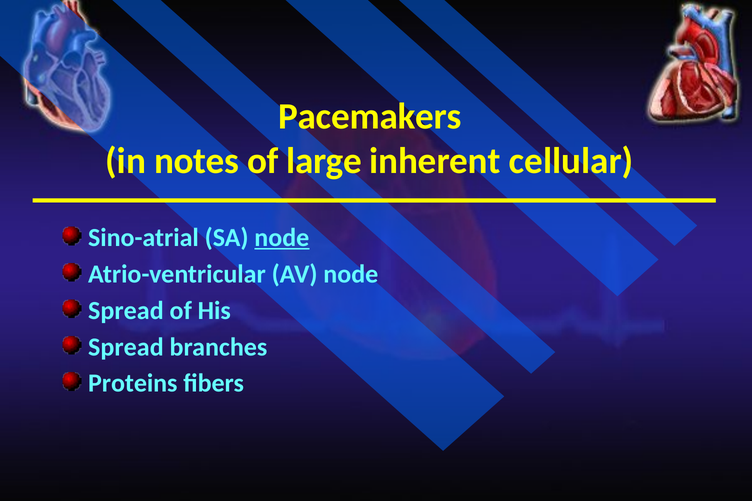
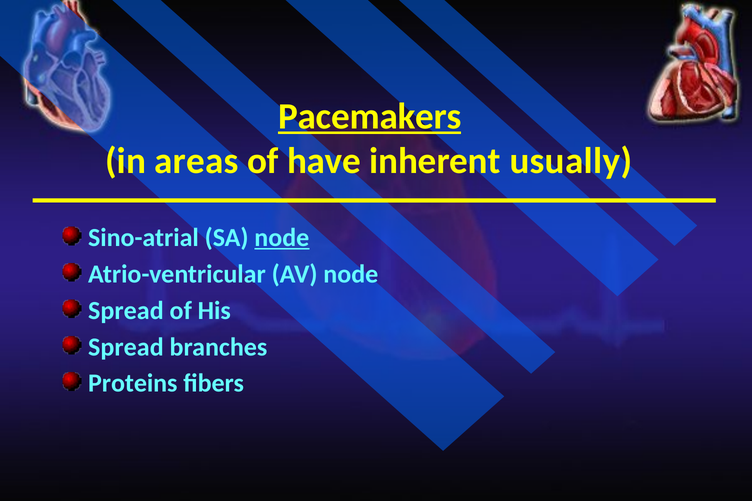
Pacemakers underline: none -> present
notes: notes -> areas
large: large -> have
cellular: cellular -> usually
